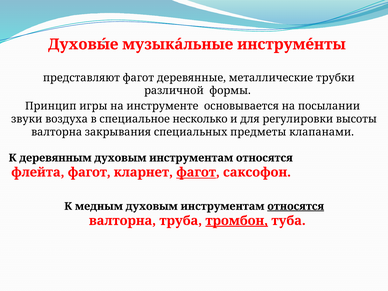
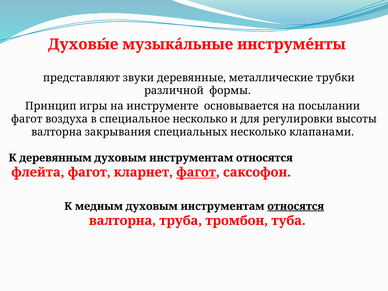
представляют фагот: фагот -> звуки
звуки at (27, 119): звуки -> фагот
специальных предметы: предметы -> несколько
тромбон underline: present -> none
